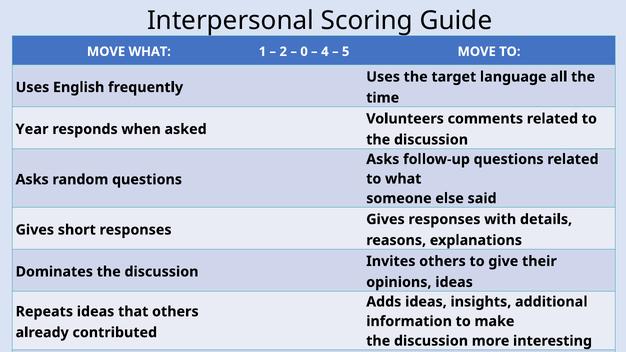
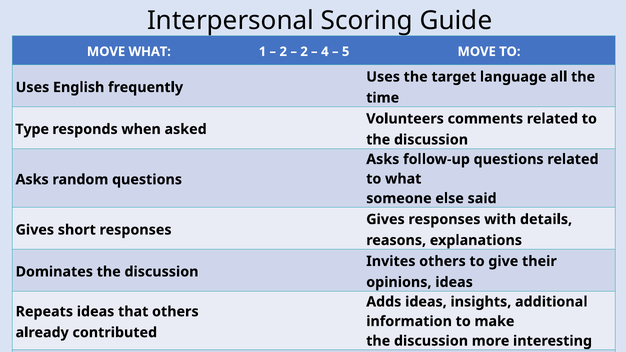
0 at (304, 52): 0 -> 2
Year: Year -> Type
